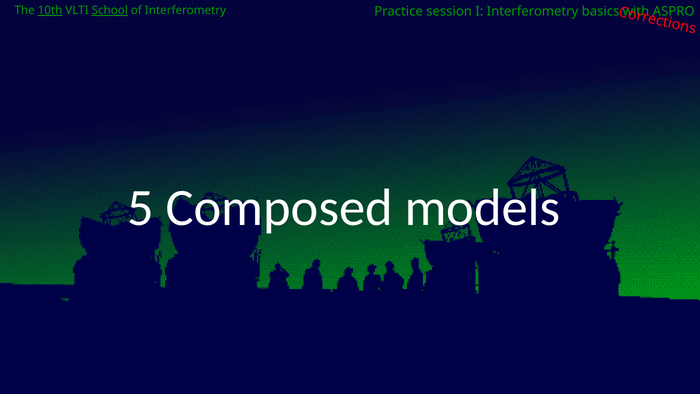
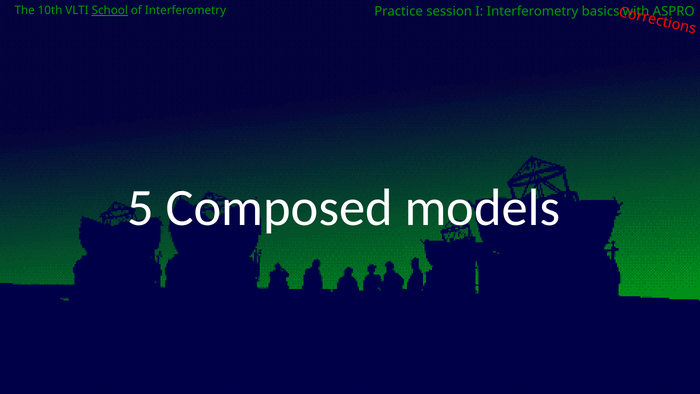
10th underline: present -> none
